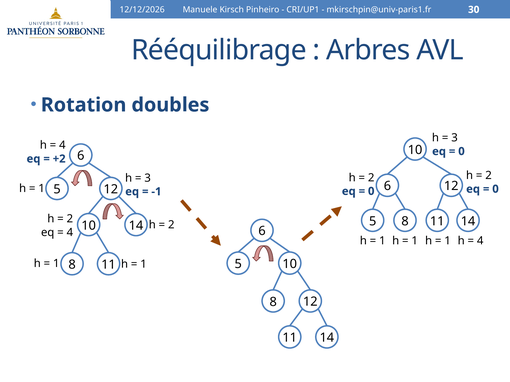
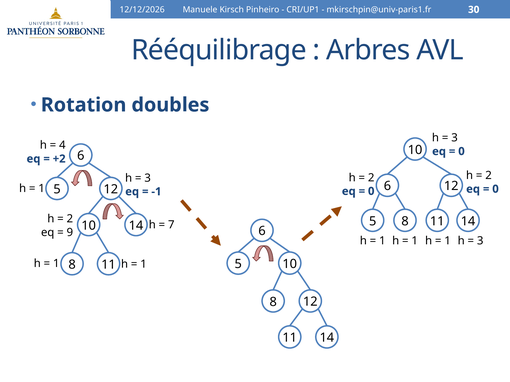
2 at (171, 225): 2 -> 7
4 at (70, 233): 4 -> 9
4 at (480, 241): 4 -> 3
